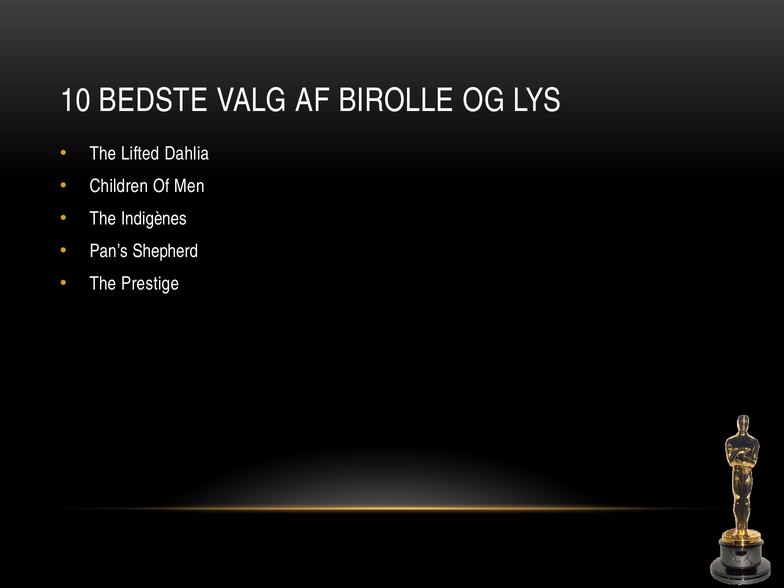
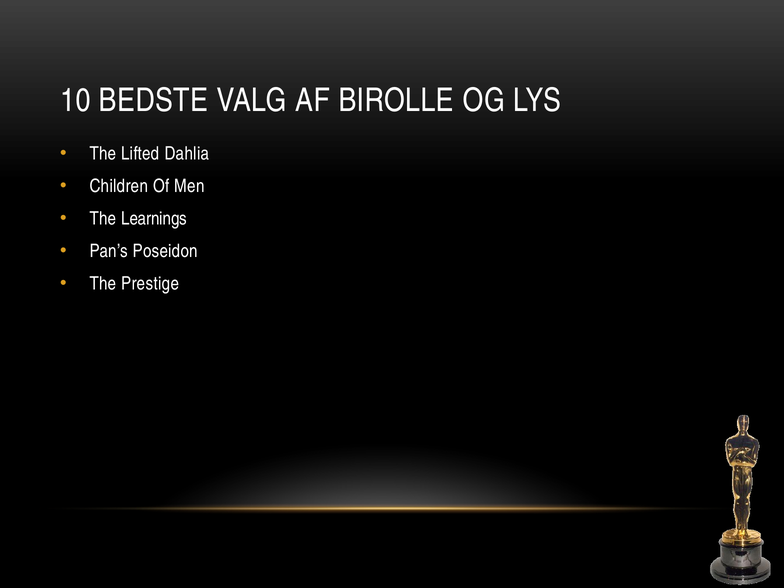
Indigènes: Indigènes -> Learnings
Shepherd: Shepherd -> Poseidon
